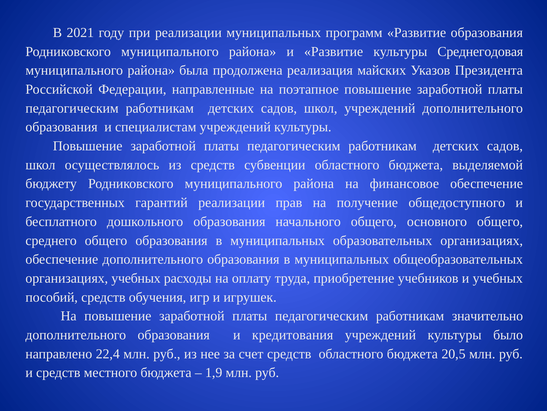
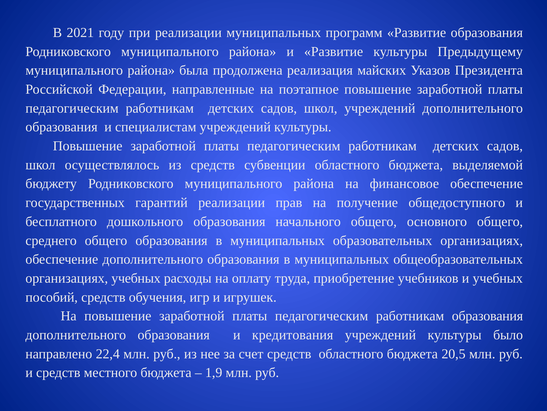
Среднегодовая: Среднегодовая -> Предыдущему
работникам значительно: значительно -> образования
